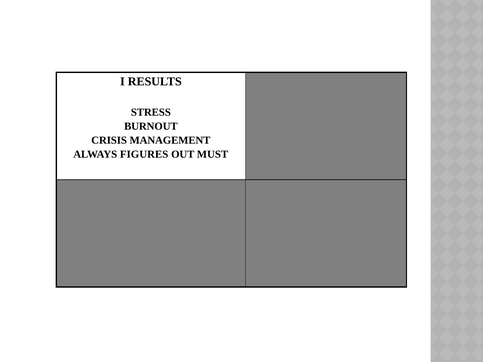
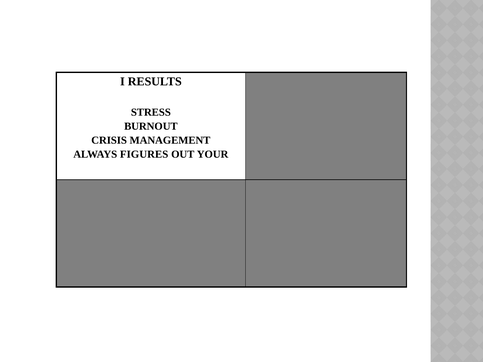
MUST: MUST -> YOUR
